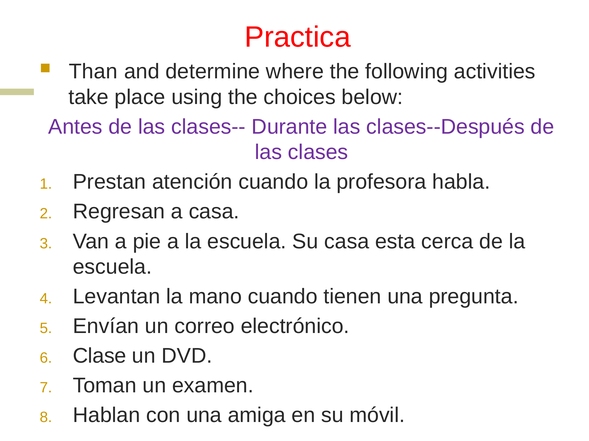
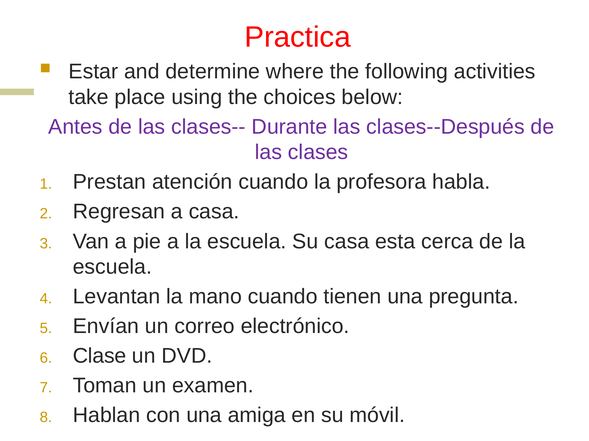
Than: Than -> Estar
